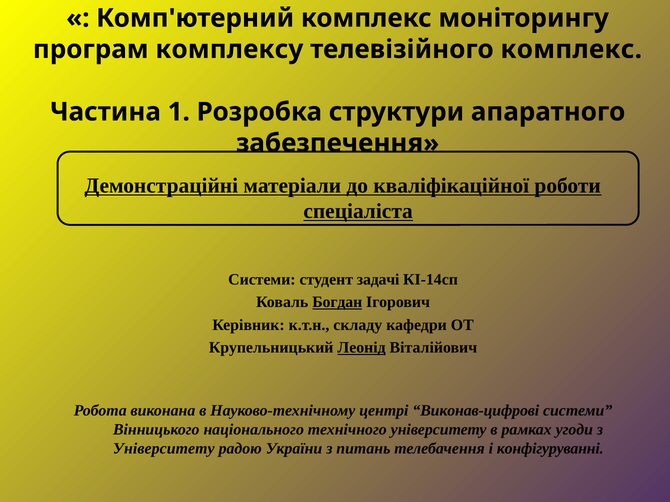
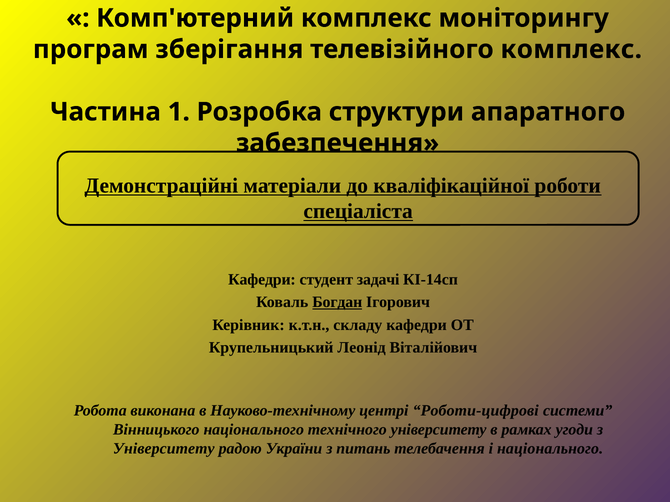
комплексу: комплексу -> зберігання
Системи at (262, 280): Системи -> Кафедри
Леонід underline: present -> none
Виконав-цифрові: Виконав-цифрові -> Роботи-цифрові
і конфігуруванні: конфігуруванні -> національного
